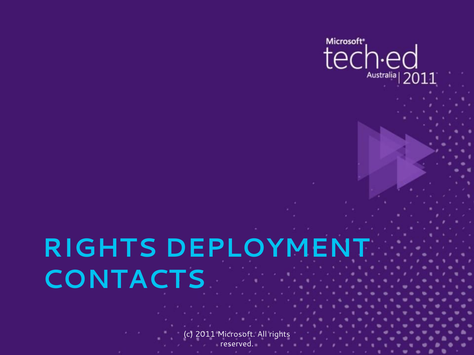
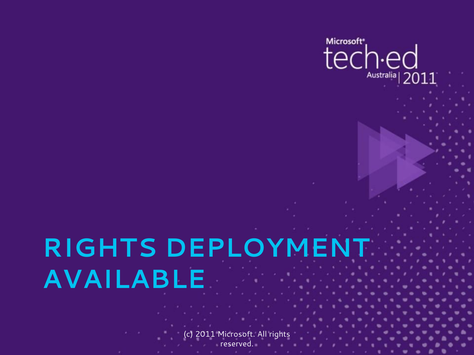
CONTACTS: CONTACTS -> AVAILABLE
